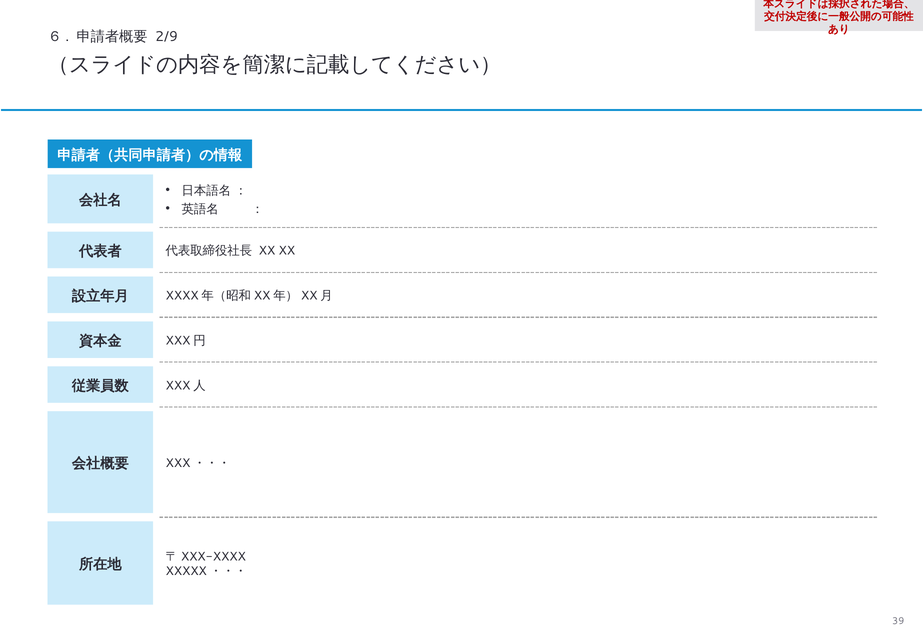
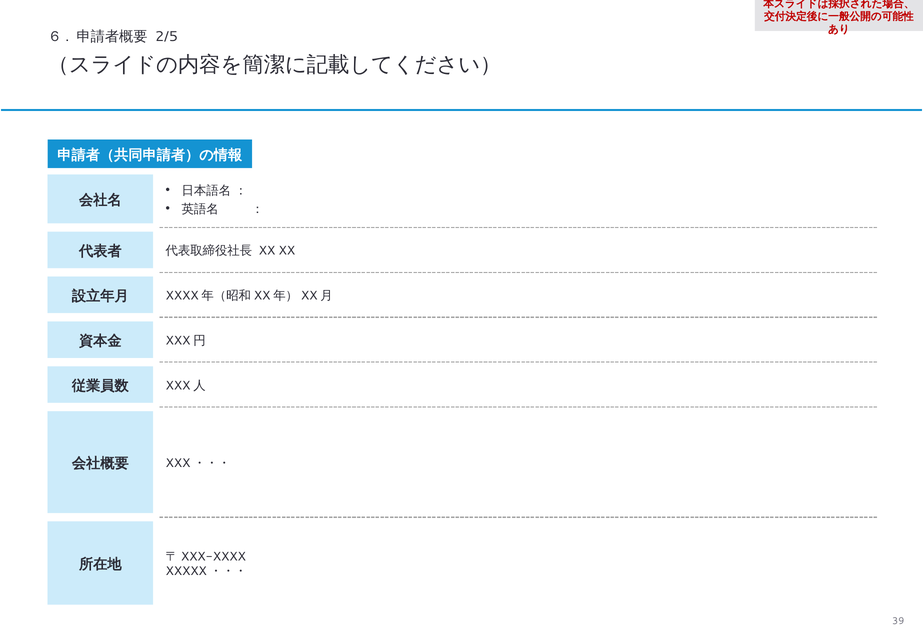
2/9: 2/9 -> 2/5
